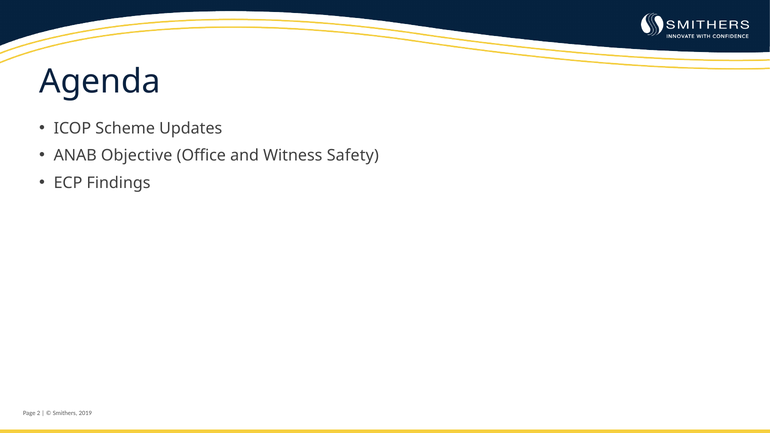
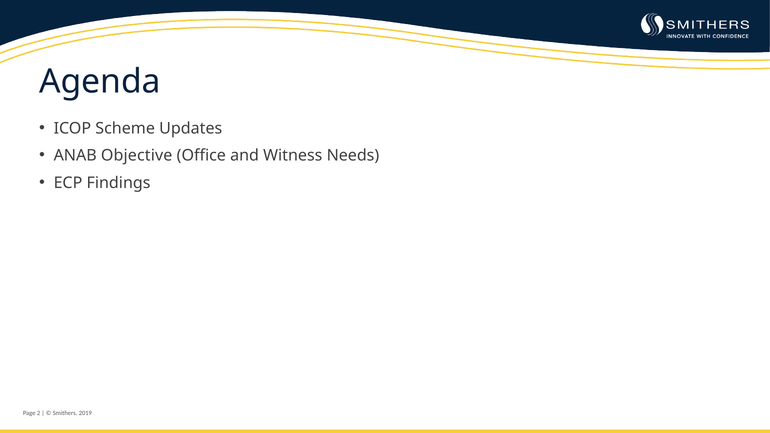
Safety: Safety -> Needs
